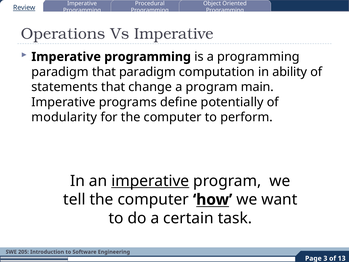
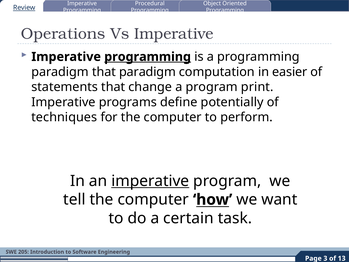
programming at (148, 57) underline: none -> present
ability: ability -> easier
main: main -> print
modularity: modularity -> techniques
